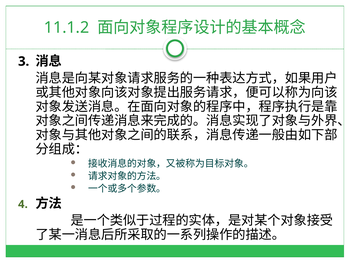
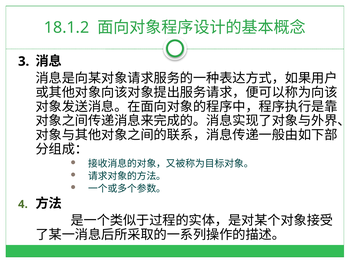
11.1.2: 11.1.2 -> 18.1.2
